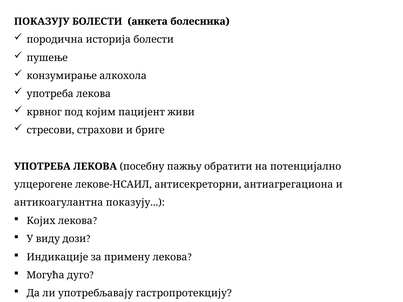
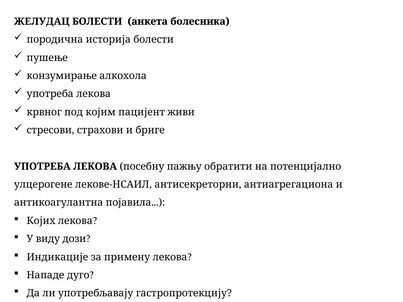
ПОКАЗУЈУ at (42, 21): ПОКАЗУЈУ -> ЖЕЛУДАЦ
антикоагулантна показују: показују -> појавила
Могућа: Могућа -> Нападе
